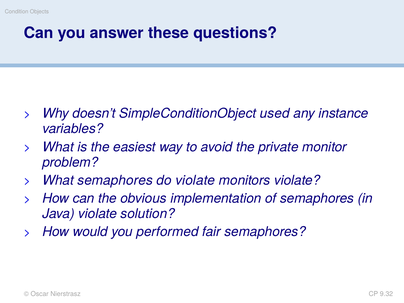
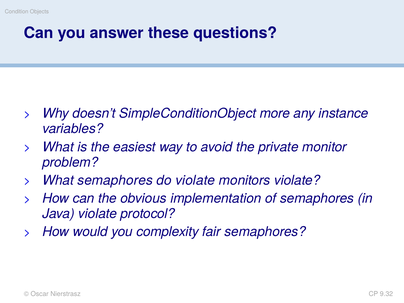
used: used -> more
solution: solution -> protocol
performed: performed -> complexity
